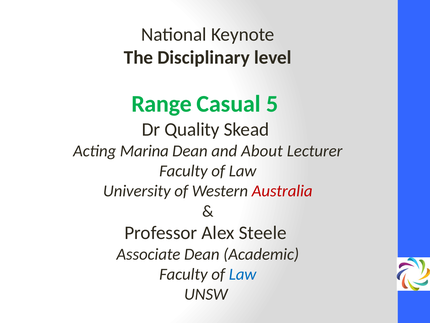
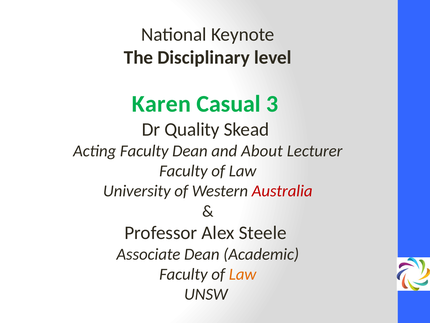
Range: Range -> Karen
5: 5 -> 3
Acting Marina: Marina -> Faculty
Law at (243, 274) colour: blue -> orange
